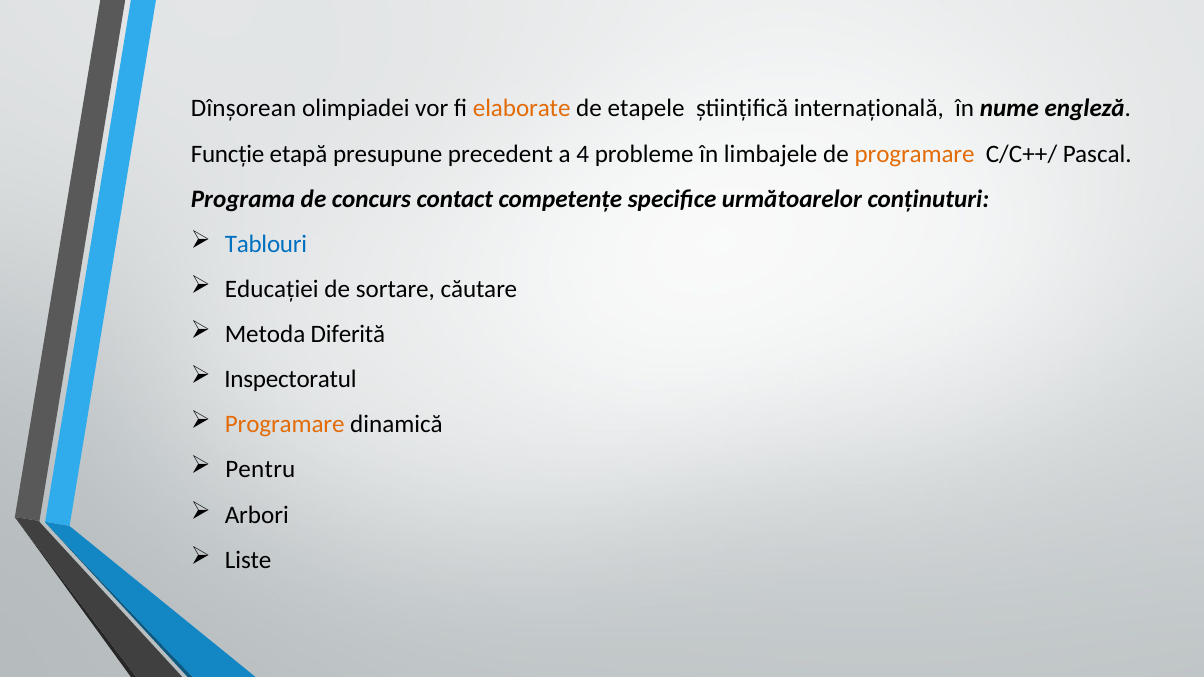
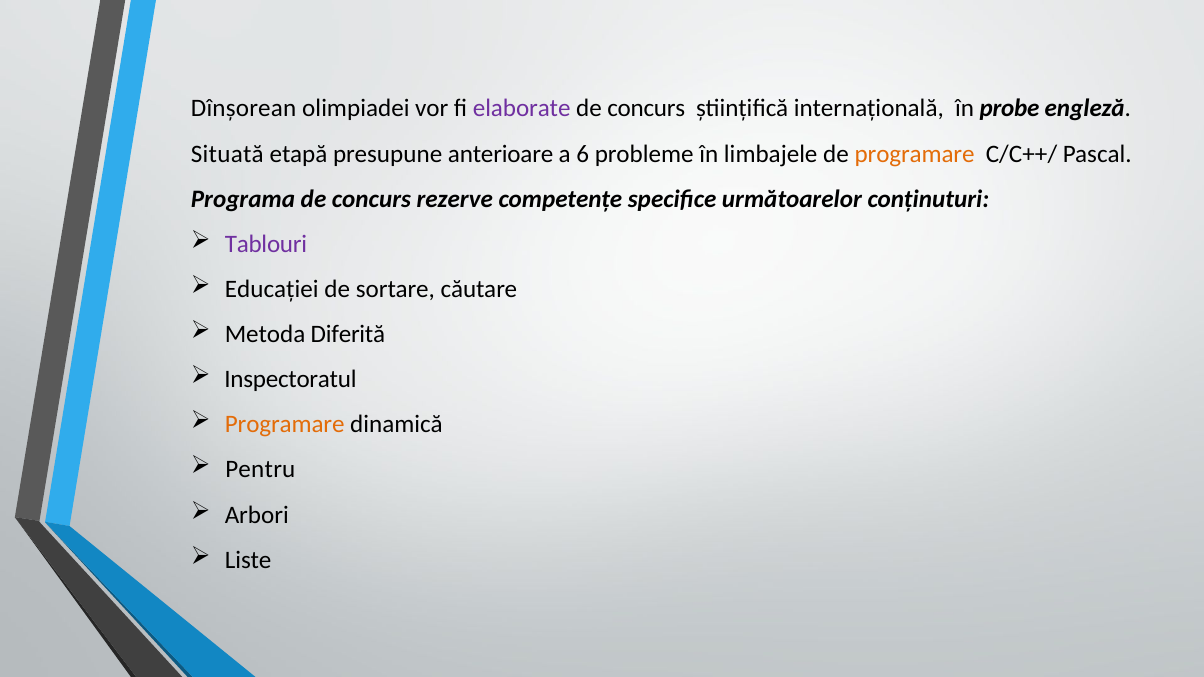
elaborate colour: orange -> purple
etapele at (646, 109): etapele -> concurs
nume: nume -> probe
Funcție: Funcție -> Situată
precedent: precedent -> anterioare
4: 4 -> 6
contact: contact -> rezerve
Tablouri colour: blue -> purple
